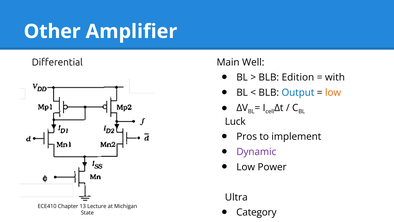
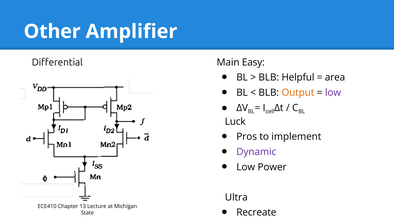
Well: Well -> Easy
Edition: Edition -> Helpful
with: with -> area
Output colour: blue -> orange
low at (333, 92) colour: orange -> purple
Category: Category -> Recreate
